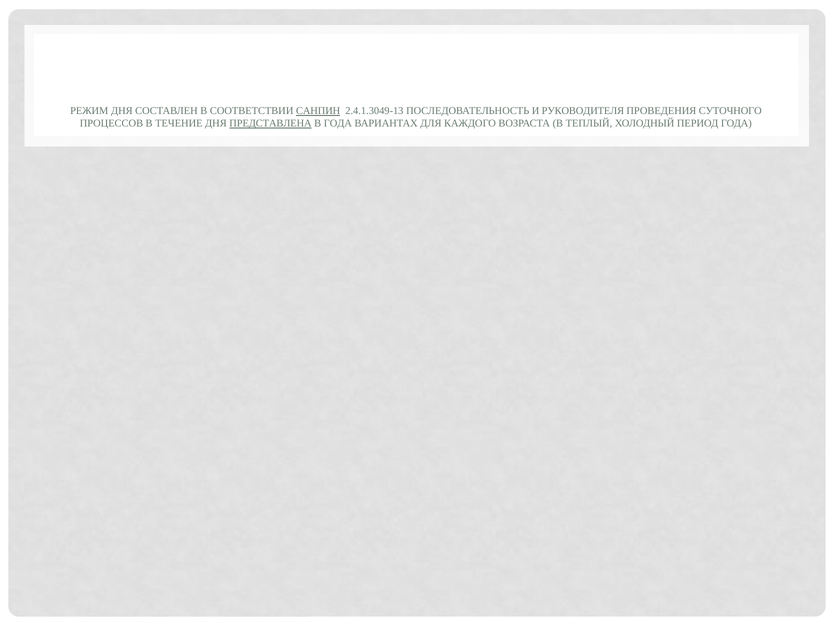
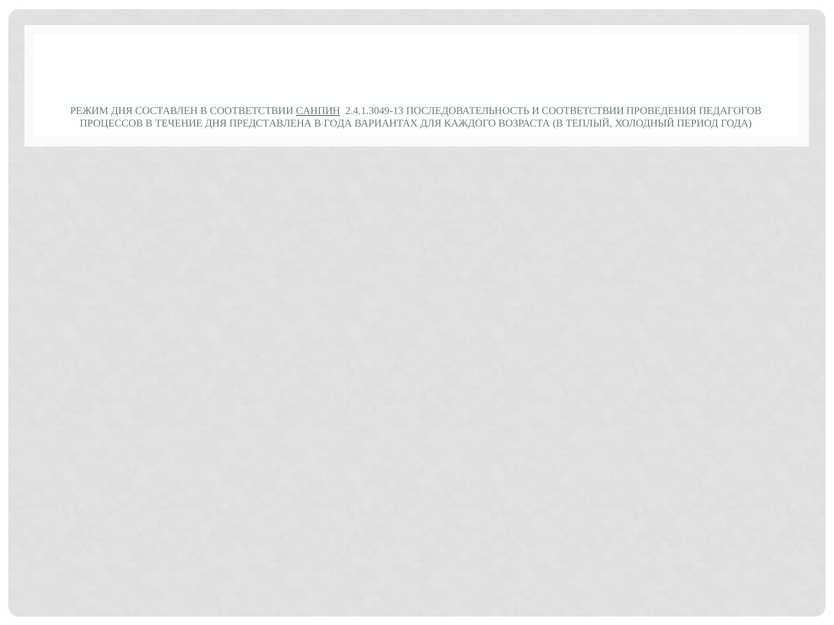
И РУКОВОДИТЕЛЯ: РУКОВОДИТЕЛЯ -> СООТВЕТСТВИИ
СУТОЧНОГО: СУТОЧНОГО -> ПЕДАГОГОВ
ПРЕДСТАВЛЕНА underline: present -> none
